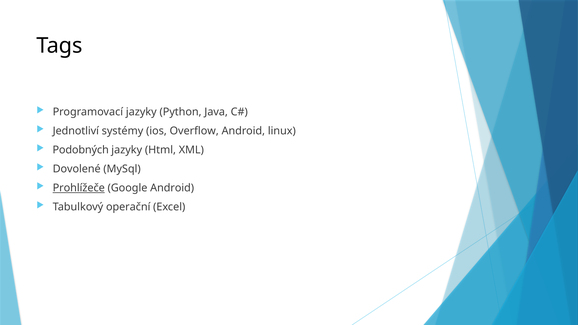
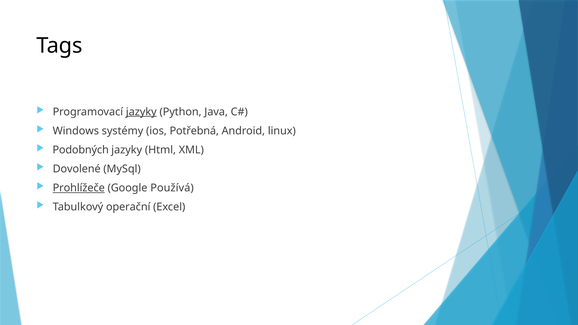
jazyky at (141, 112) underline: none -> present
Jednotliví: Jednotliví -> Windows
Overflow: Overflow -> Potřebná
Google Android: Android -> Používá
